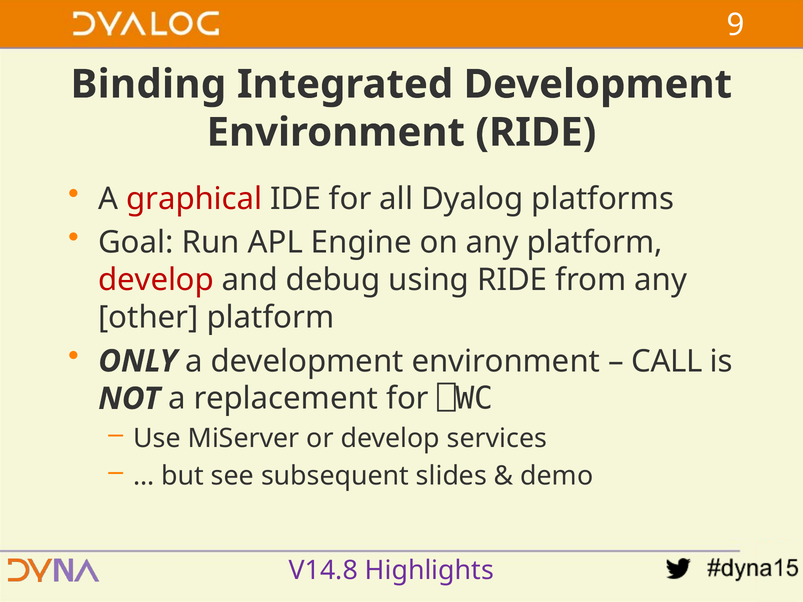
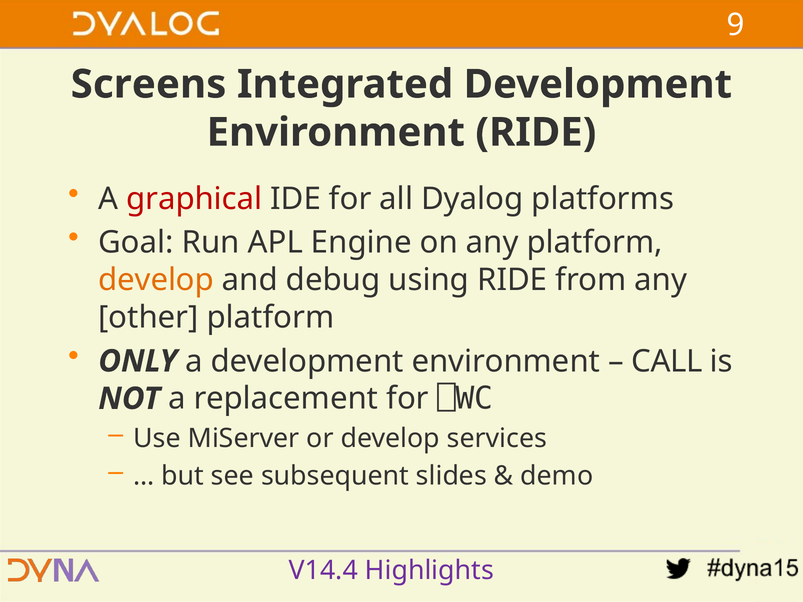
Binding: Binding -> Screens
develop at (156, 280) colour: red -> orange
V14.8: V14.8 -> V14.4
